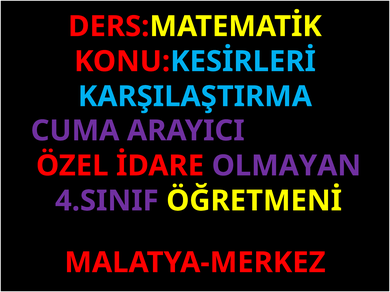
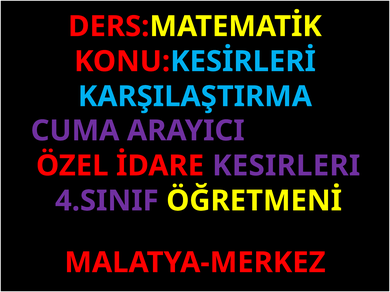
OLMAYAN: OLMAYAN -> KESIRLERI
